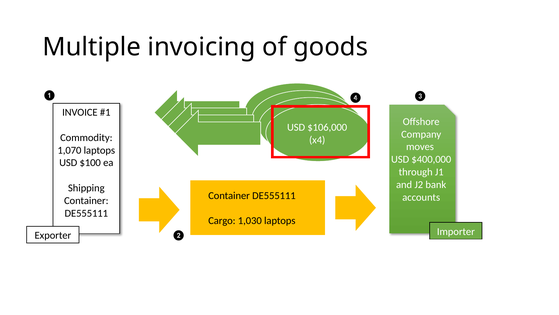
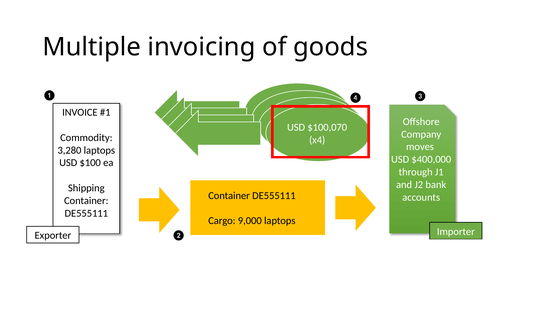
$106,000: $106,000 -> $100,070
1,070: 1,070 -> 3,280
1,030: 1,030 -> 9,000
